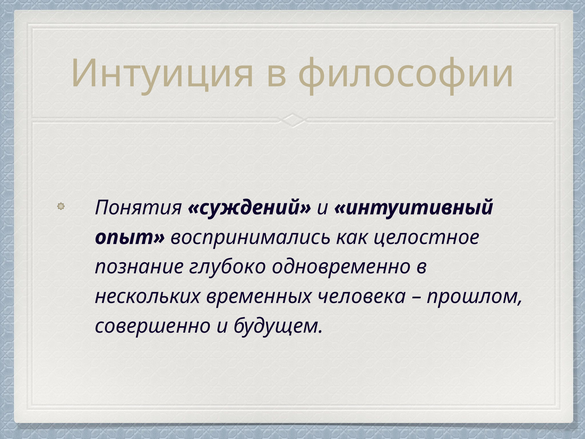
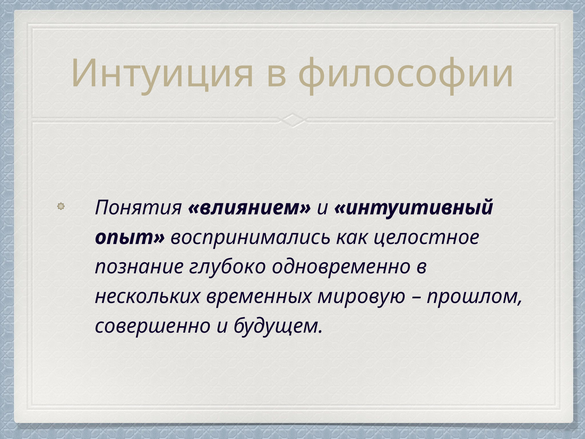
суждений: суждений -> влиянием
человека: человека -> мировую
